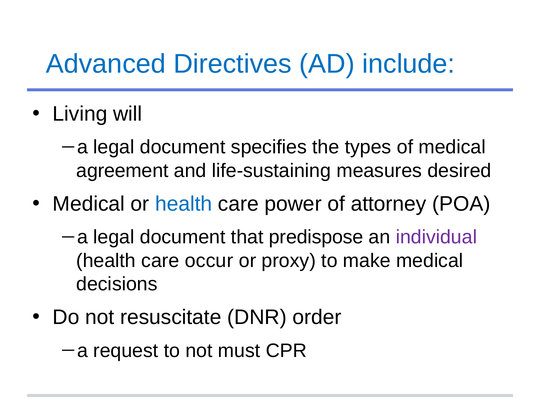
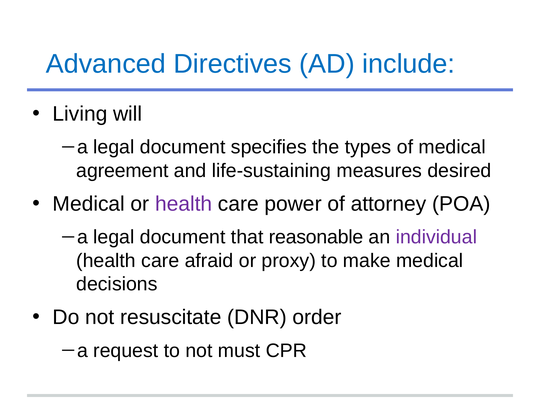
health at (184, 204) colour: blue -> purple
predispose: predispose -> reasonable
occur: occur -> afraid
